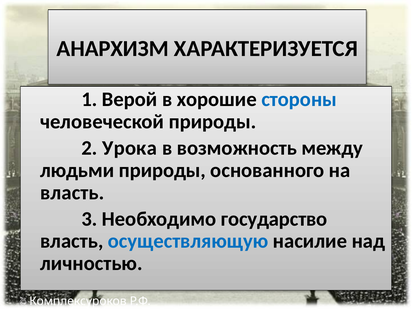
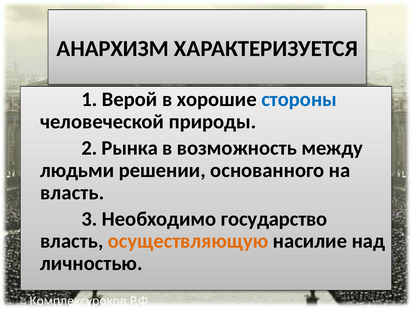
Урока: Урока -> Рынка
людьми природы: природы -> решении
осуществляющую colour: blue -> orange
